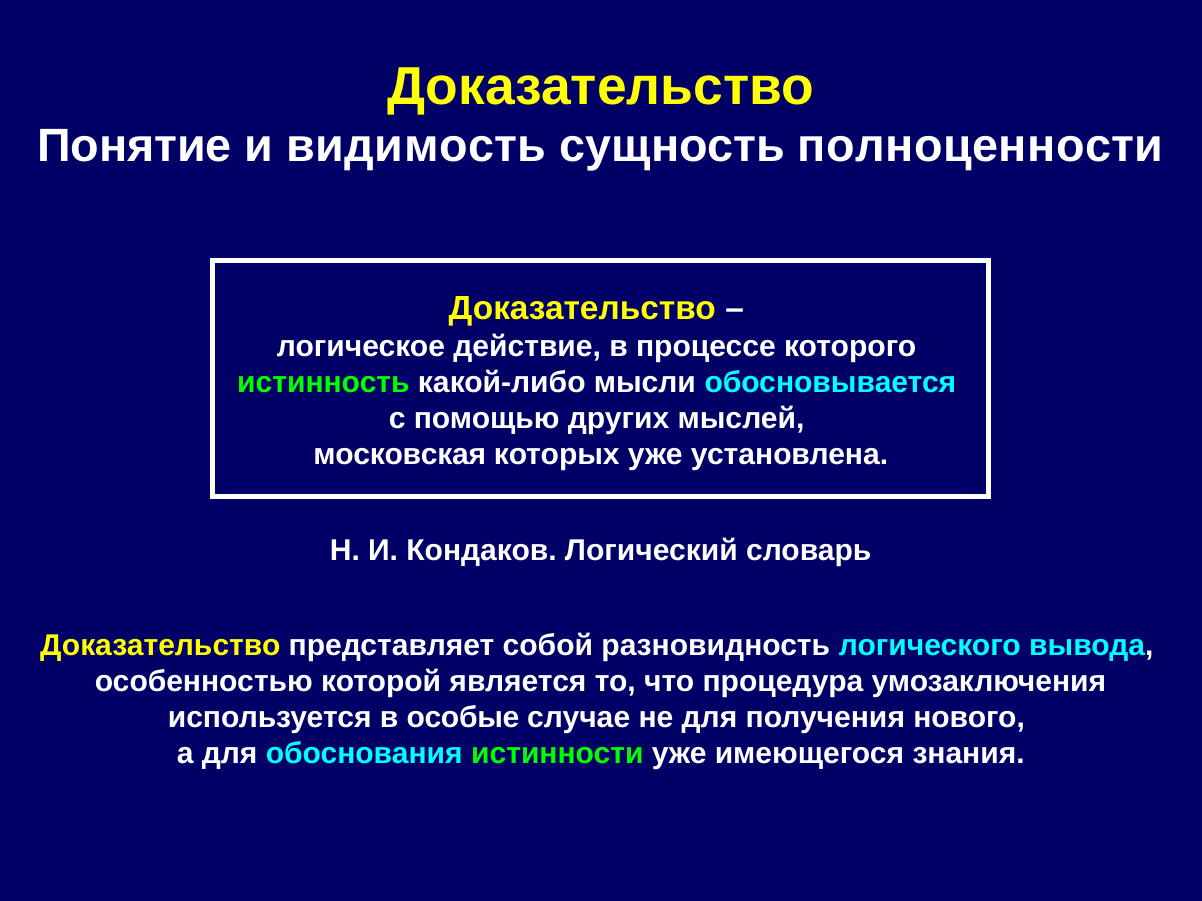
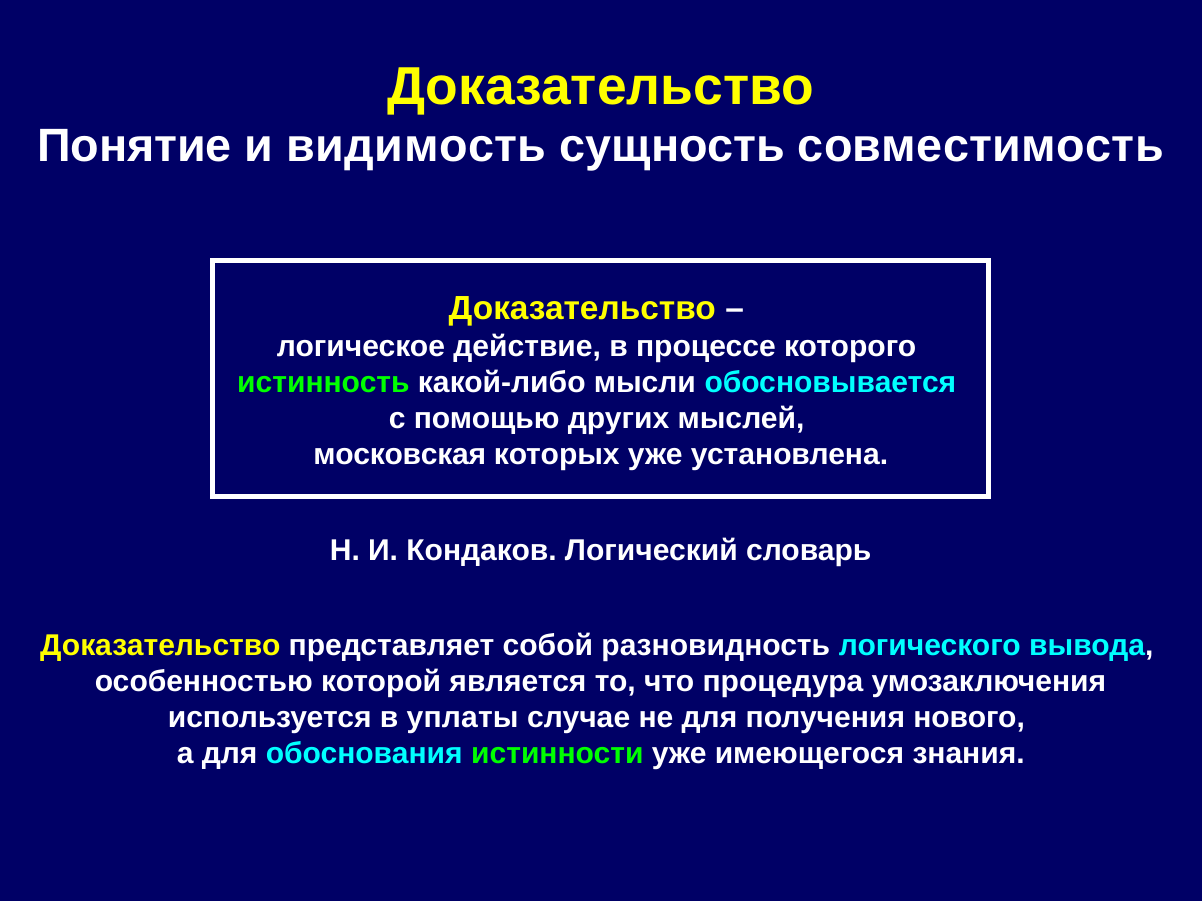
полноценности: полноценности -> совместимость
особые: особые -> уплаты
